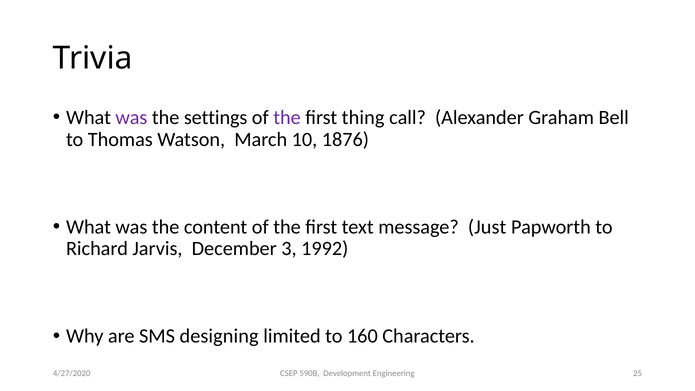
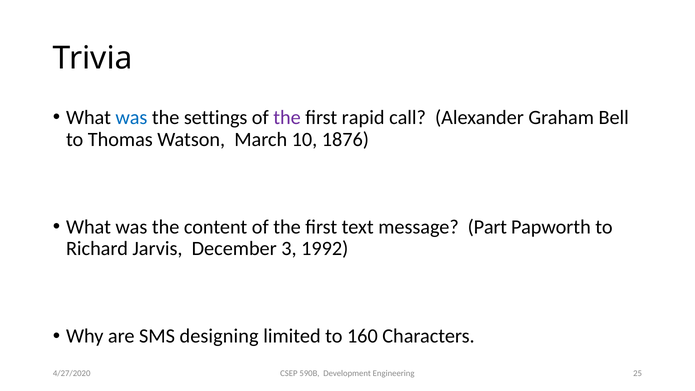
was at (131, 118) colour: purple -> blue
thing: thing -> rapid
Just: Just -> Part
